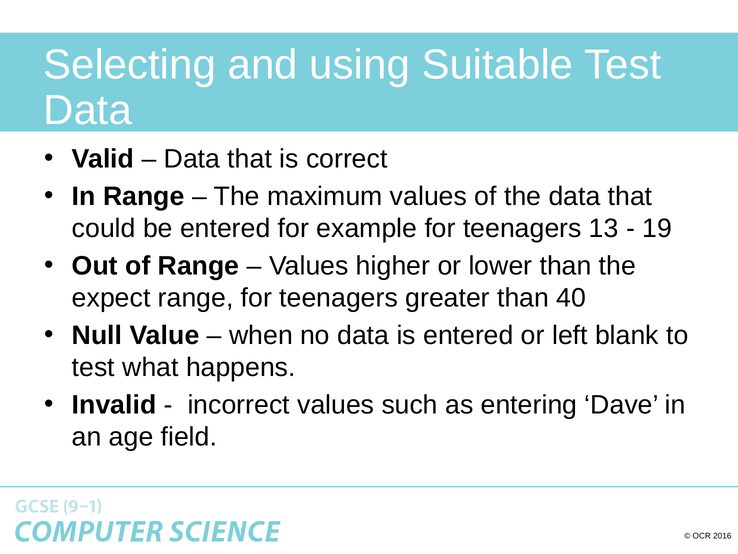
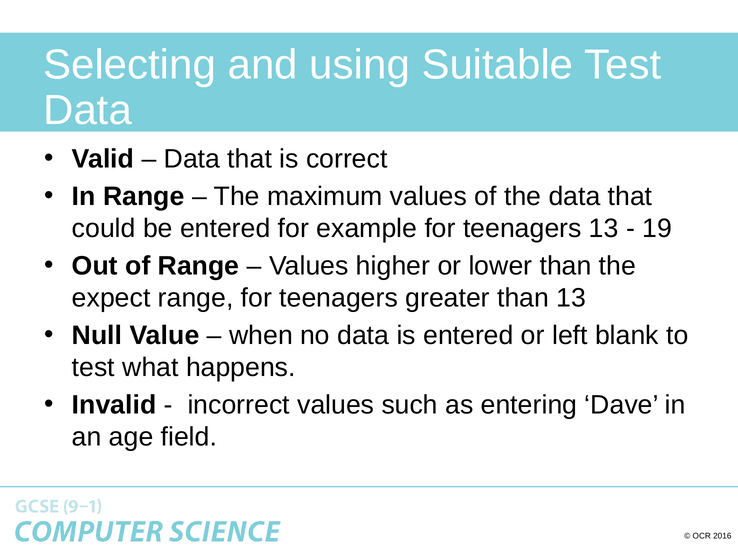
than 40: 40 -> 13
